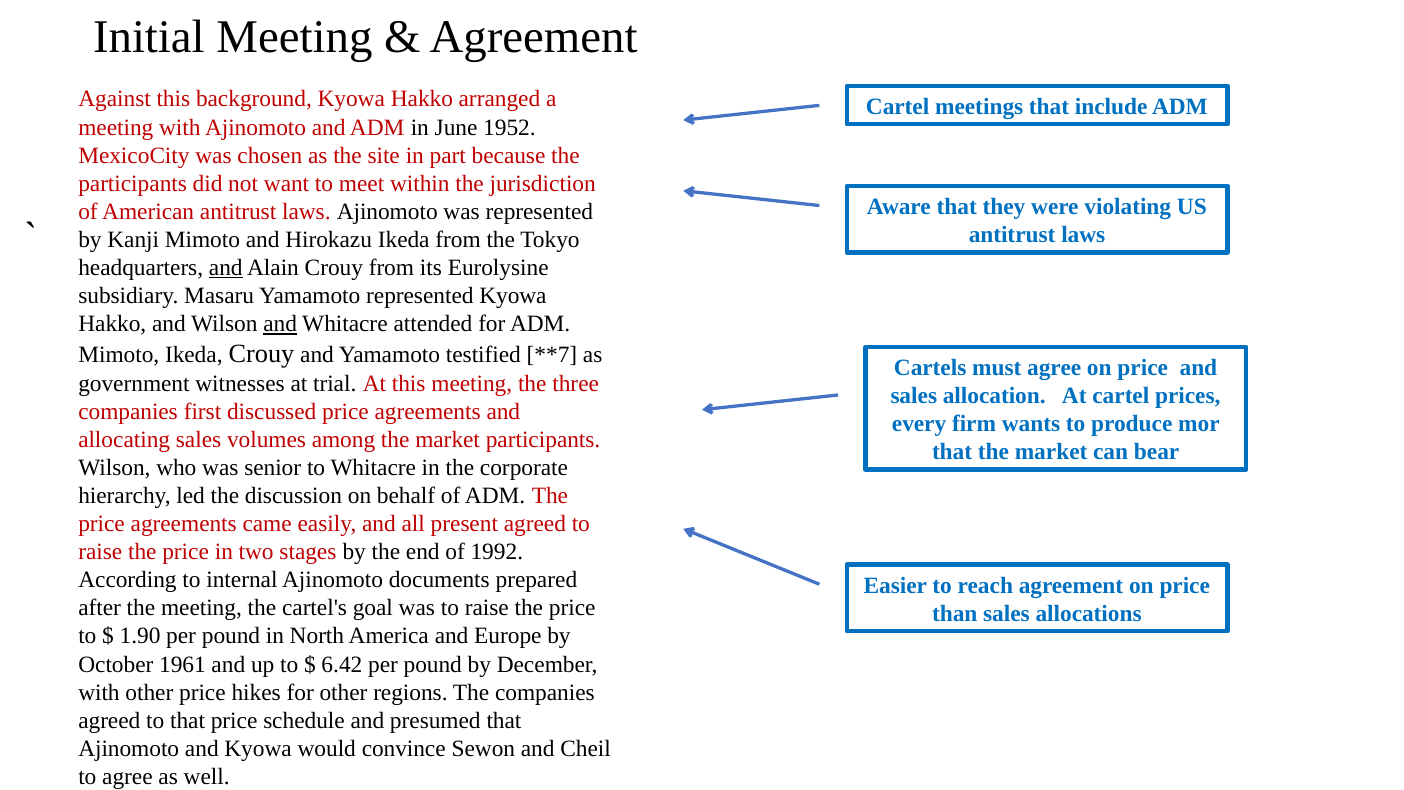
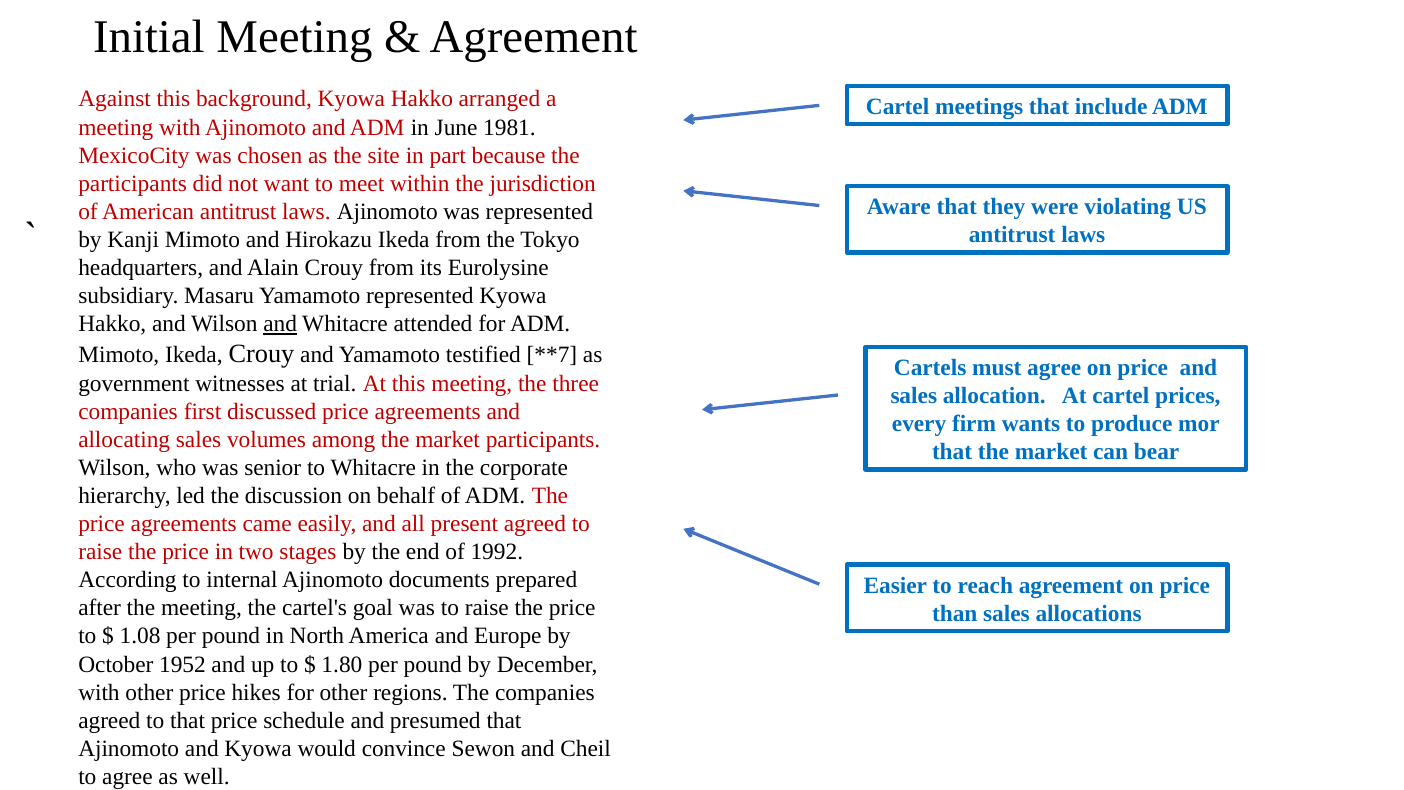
1952: 1952 -> 1981
and at (226, 268) underline: present -> none
1.90: 1.90 -> 1.08
1961: 1961 -> 1952
6.42: 6.42 -> 1.80
